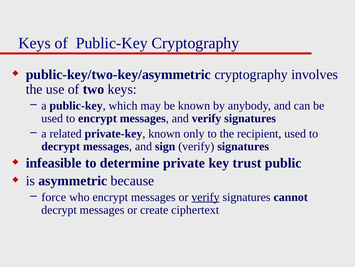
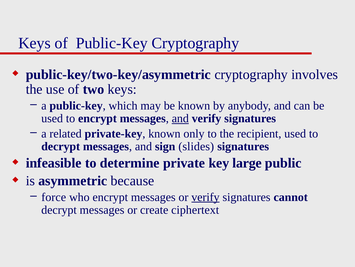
and at (180, 118) underline: none -> present
sign verify: verify -> slides
trust: trust -> large
